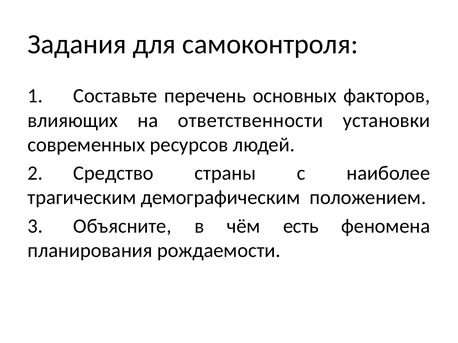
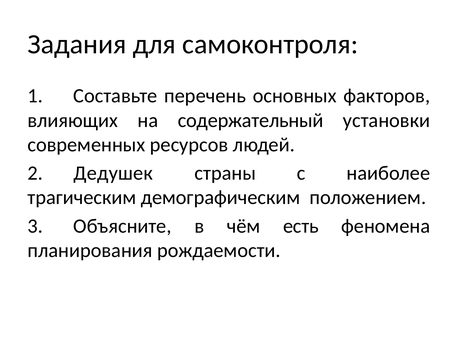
ответственности: ответственности -> содержательный
Средство: Средство -> Дедушек
